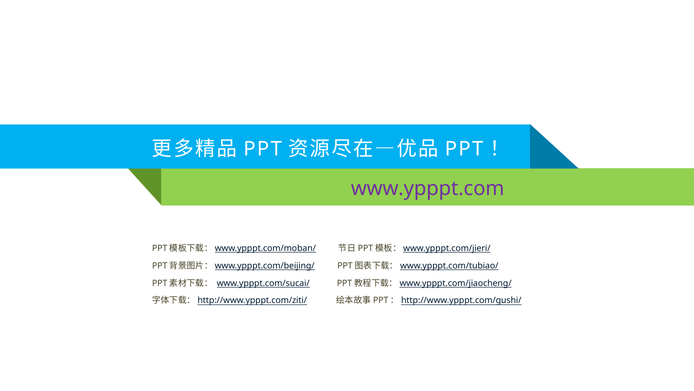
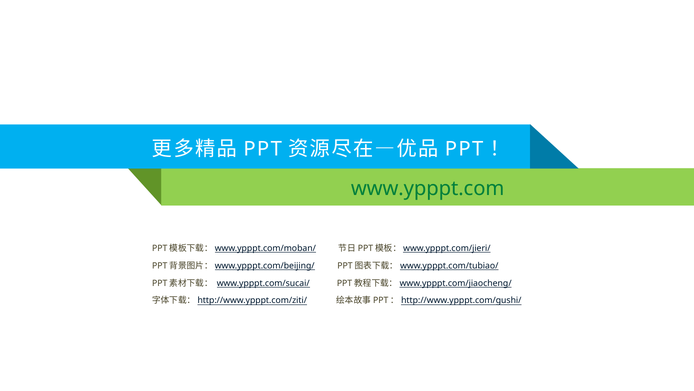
www.ypppt.com colour: purple -> green
